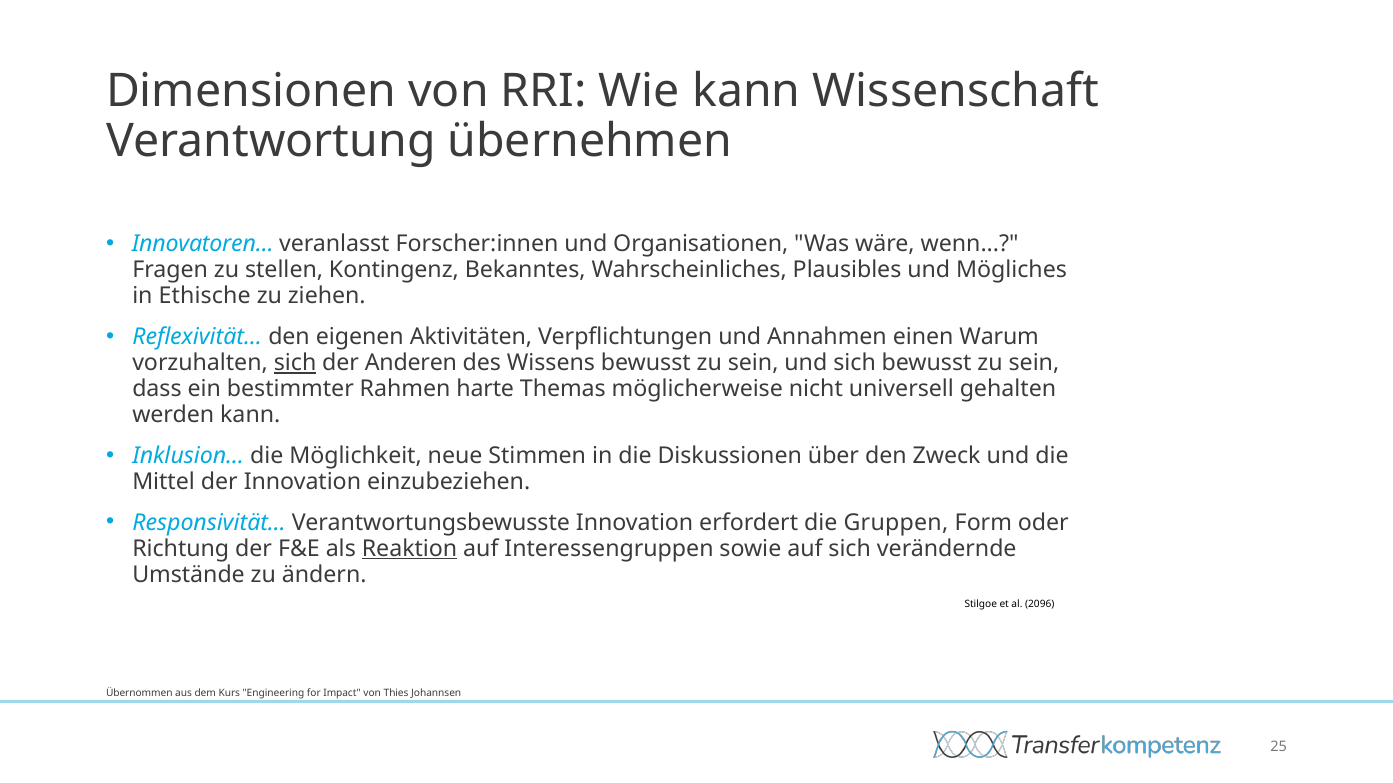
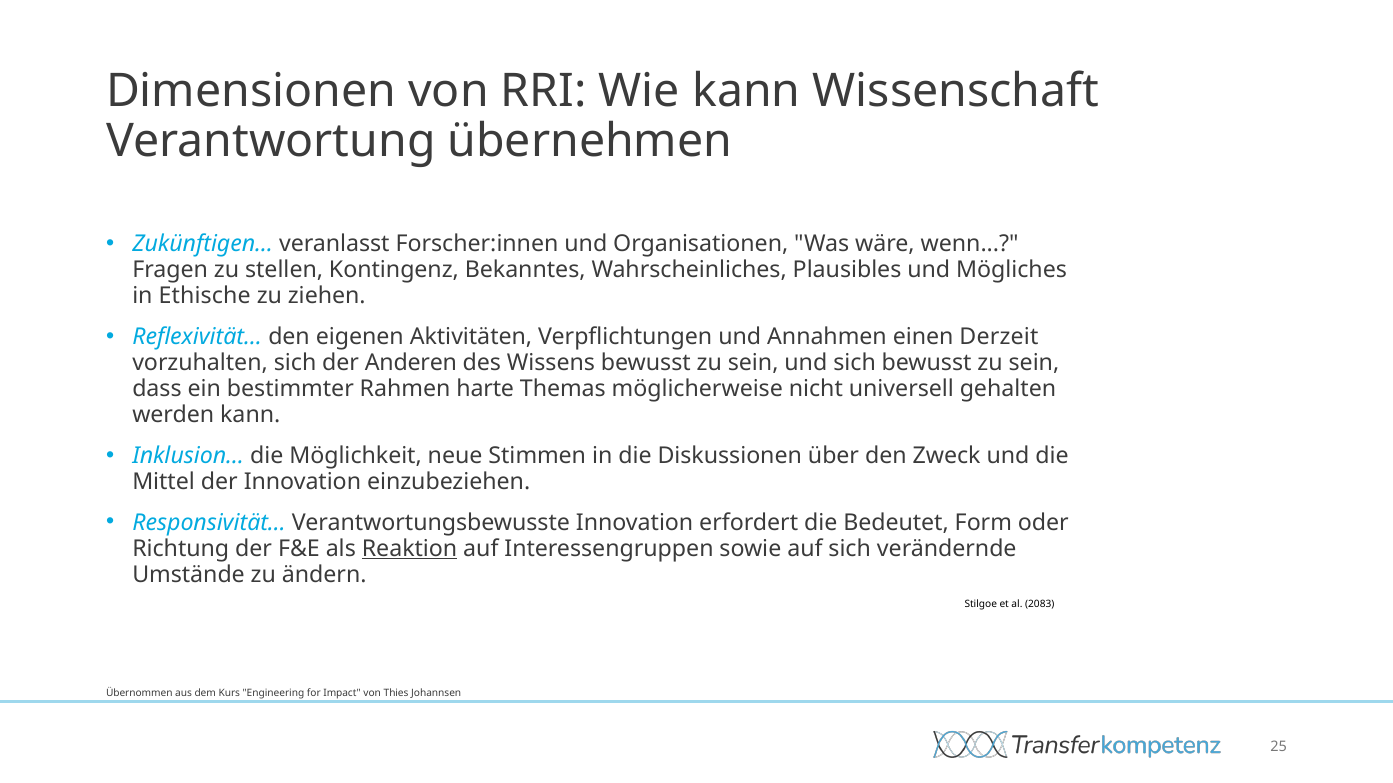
Innovatoren…: Innovatoren… -> Zukünftigen…
Warum: Warum -> Derzeit
sich at (295, 363) underline: present -> none
Gruppen: Gruppen -> Bedeutet
2096: 2096 -> 2083
